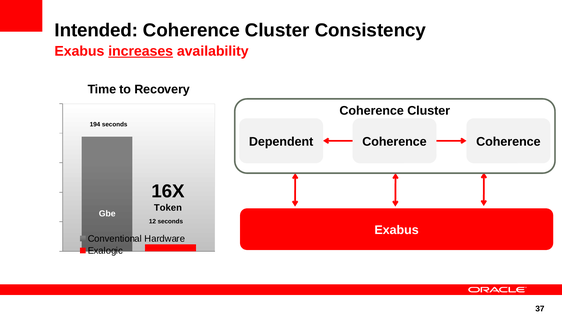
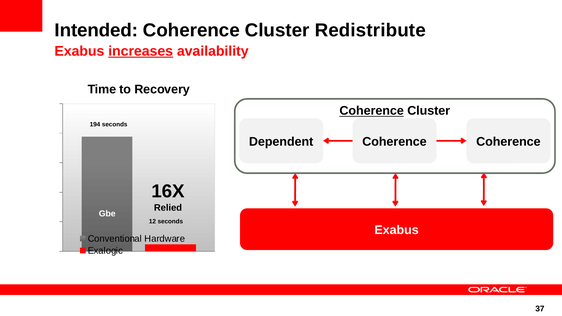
Consistency: Consistency -> Redistribute
Coherence at (372, 111) underline: none -> present
Token: Token -> Relied
